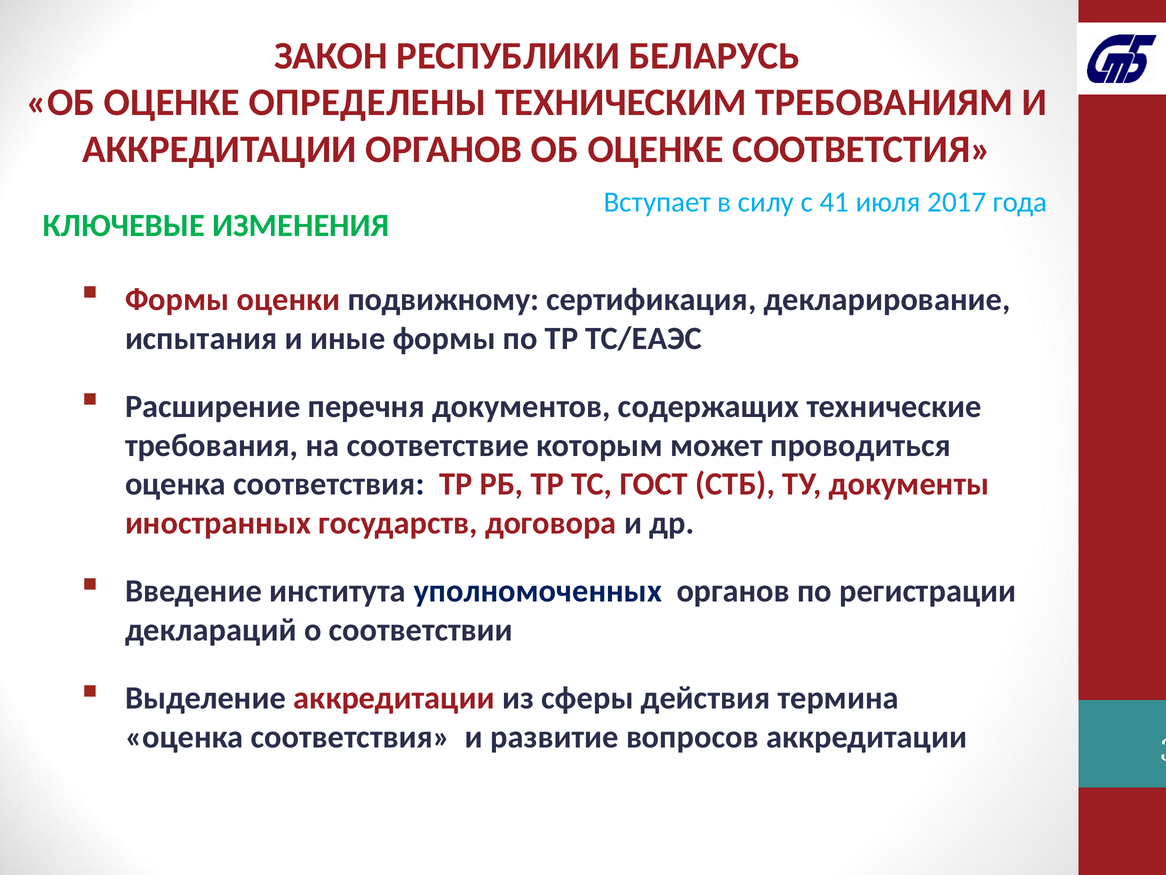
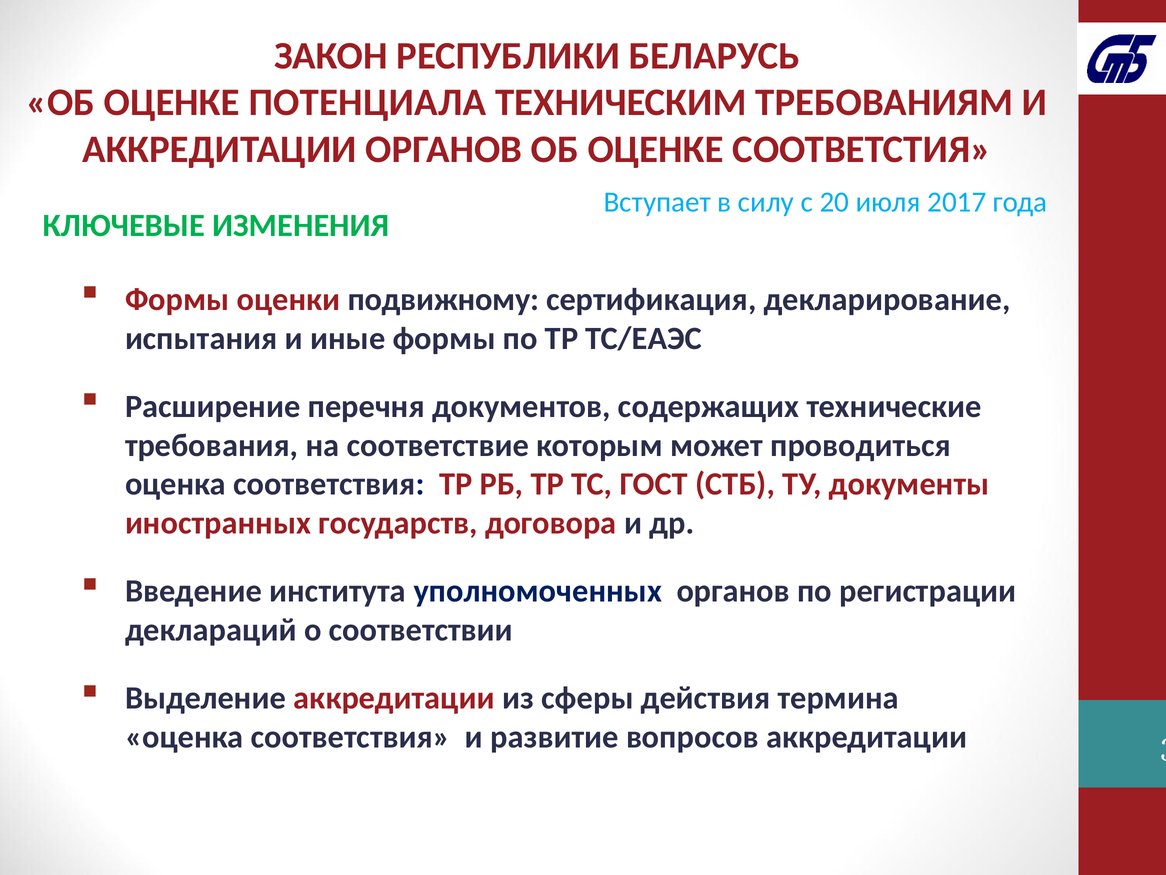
ОПРЕДЕЛЕНЫ: ОПРЕДЕЛЕНЫ -> ПОТЕНЦИАЛА
41: 41 -> 20
